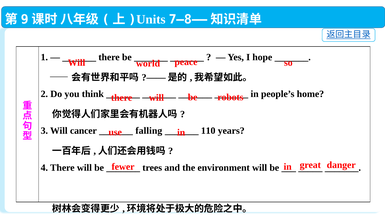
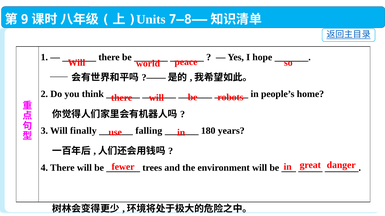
cancer: cancer -> finally
110: 110 -> 180
